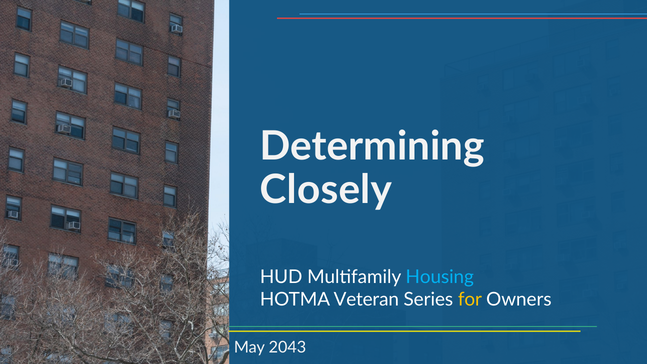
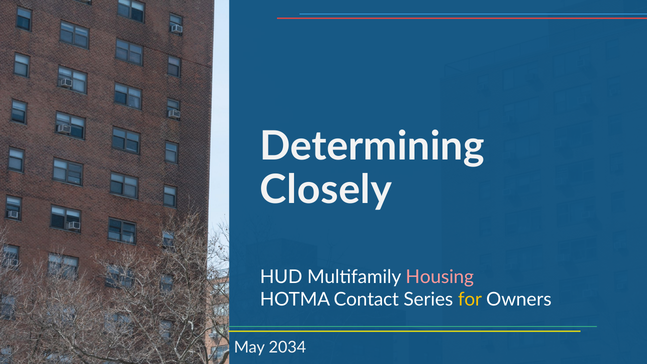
Housing colour: light blue -> pink
Veteran: Veteran -> Contact
2043: 2043 -> 2034
